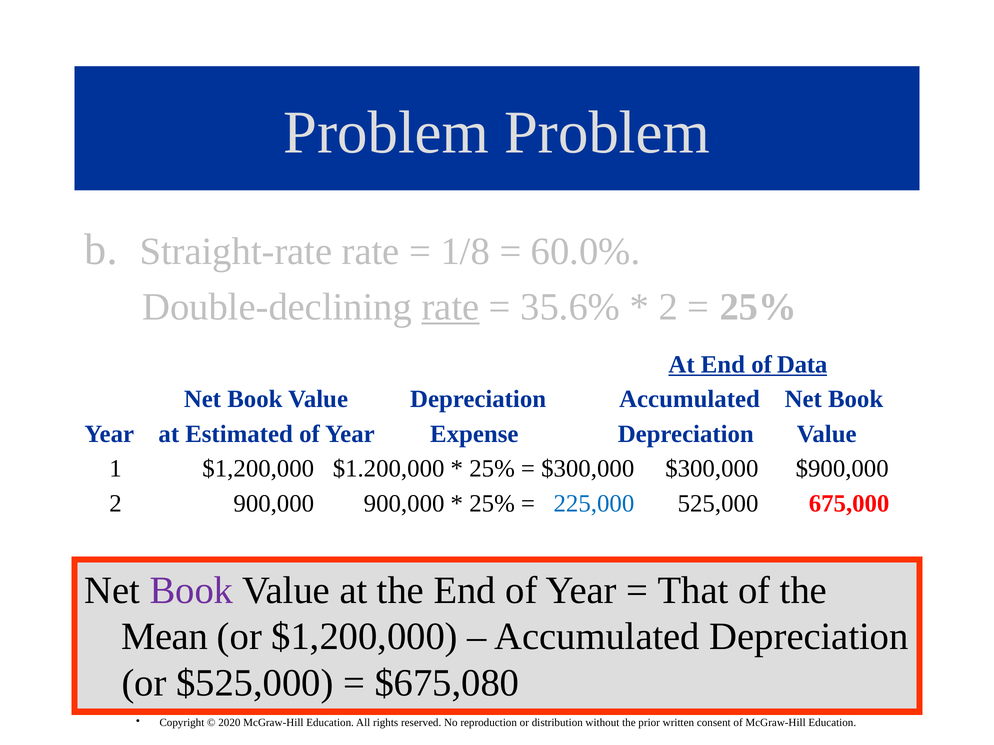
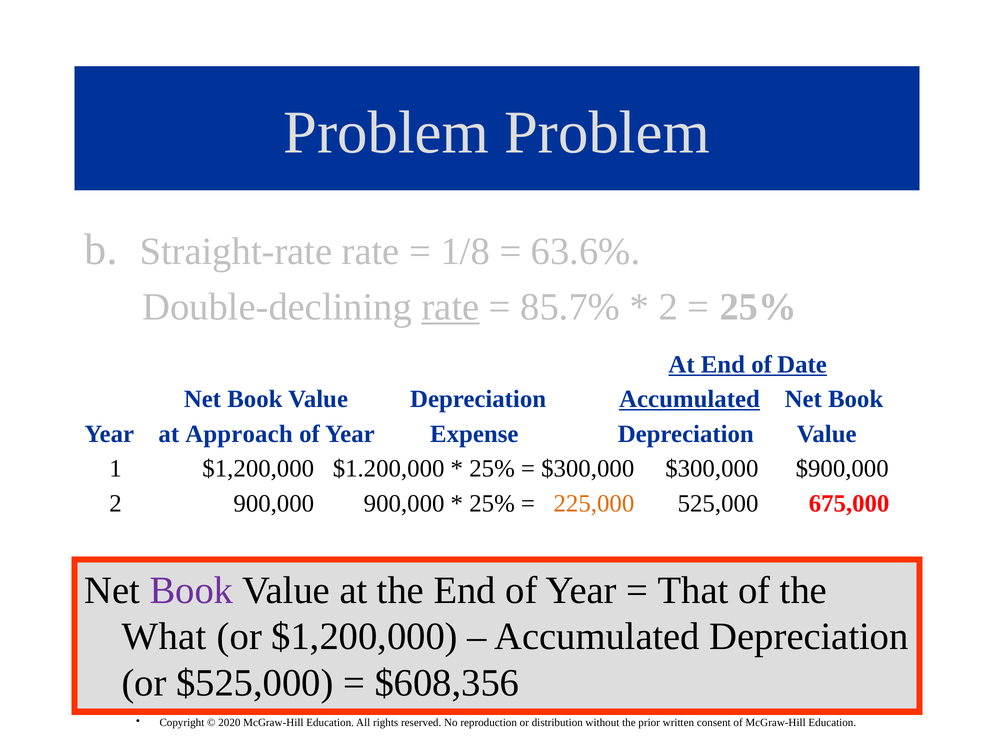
60.0%: 60.0% -> 63.6%
35.6%: 35.6% -> 85.7%
Data: Data -> Date
Accumulated at (690, 399) underline: none -> present
Estimated: Estimated -> Approach
225,000 colour: blue -> orange
Mean: Mean -> What
$675,080: $675,080 -> $608,356
